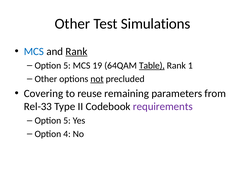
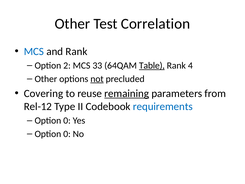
Simulations: Simulations -> Correlation
Rank at (76, 51) underline: present -> none
5 at (67, 65): 5 -> 2
19: 19 -> 33
1: 1 -> 4
remaining underline: none -> present
Rel-33: Rel-33 -> Rel-12
requirements colour: purple -> blue
5 at (67, 120): 5 -> 0
4 at (67, 134): 4 -> 0
